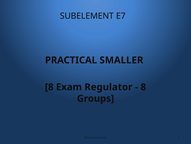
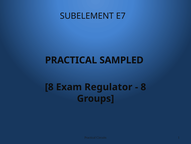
SMALLER: SMALLER -> SAMPLED
